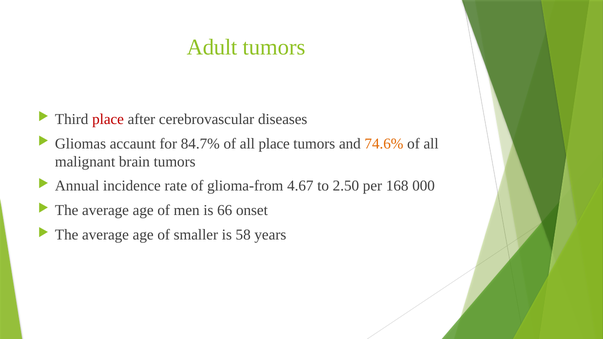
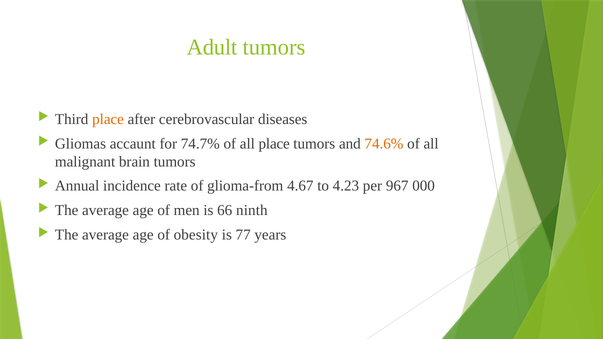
place at (108, 119) colour: red -> orange
84.7%: 84.7% -> 74.7%
2.50: 2.50 -> 4.23
168: 168 -> 967
onset: onset -> ninth
smaller: smaller -> obesity
58: 58 -> 77
